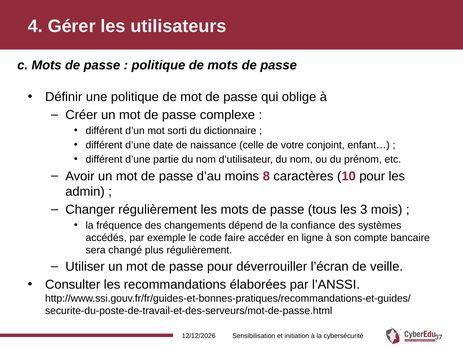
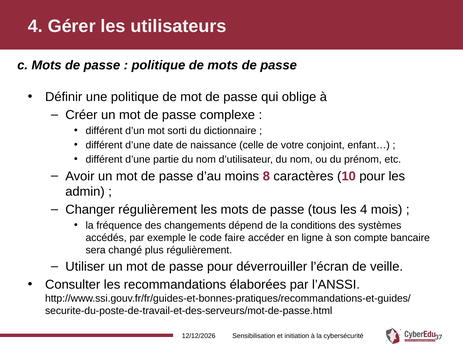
les 3: 3 -> 4
confiance: confiance -> conditions
